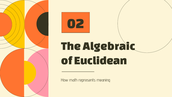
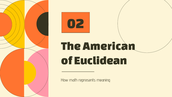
Algebraic: Algebraic -> American
